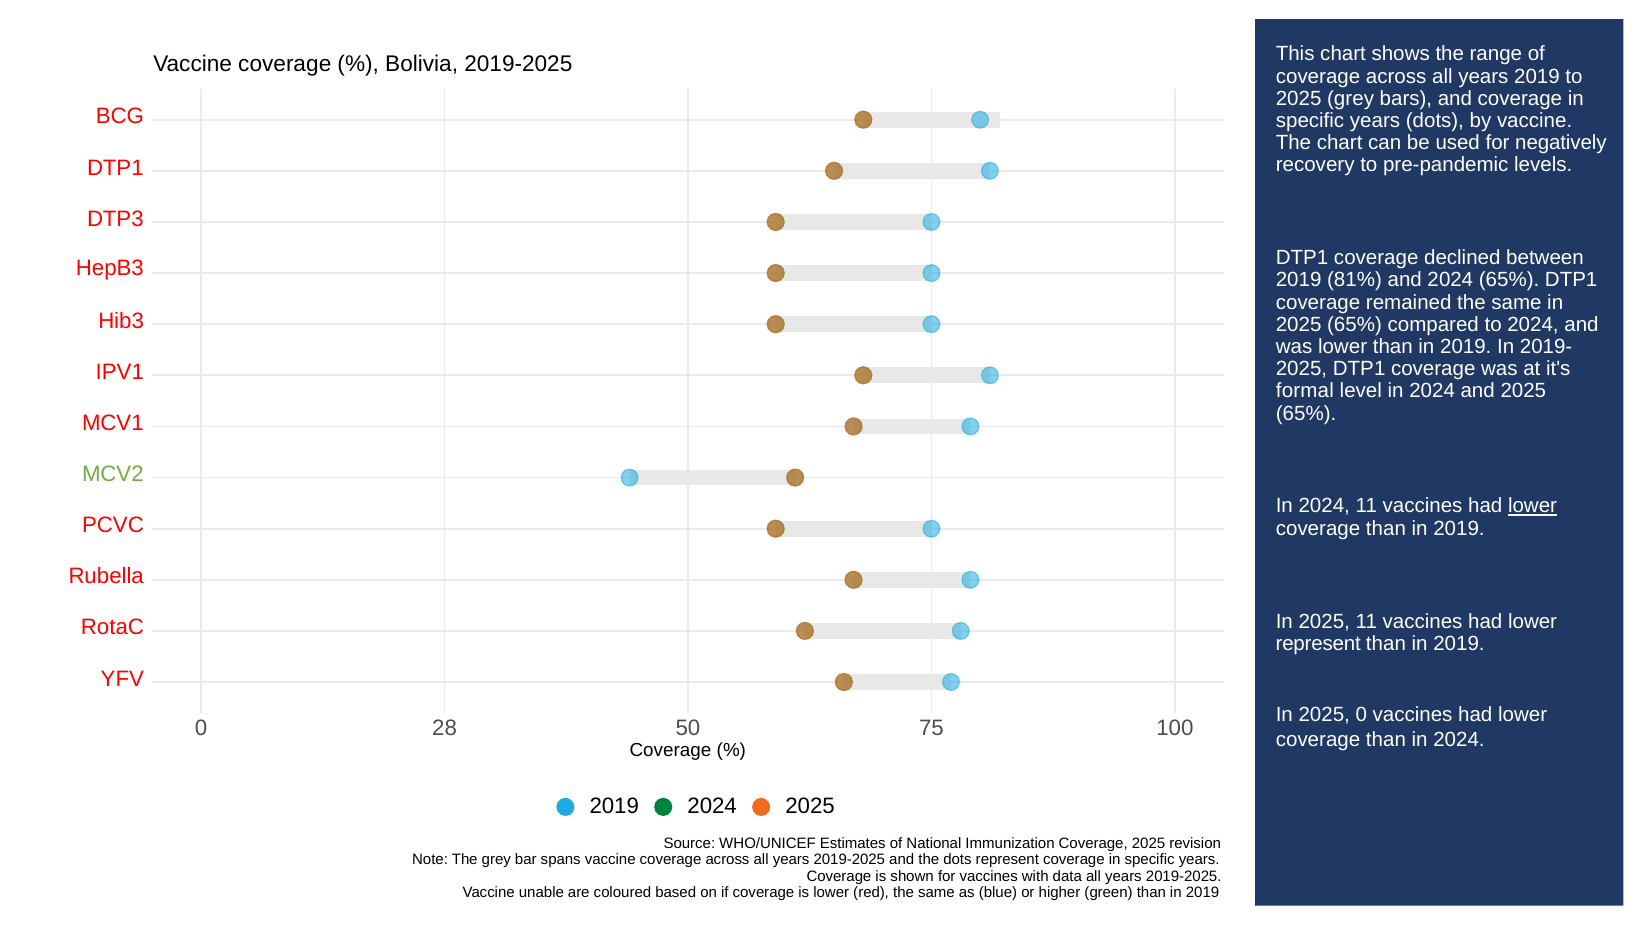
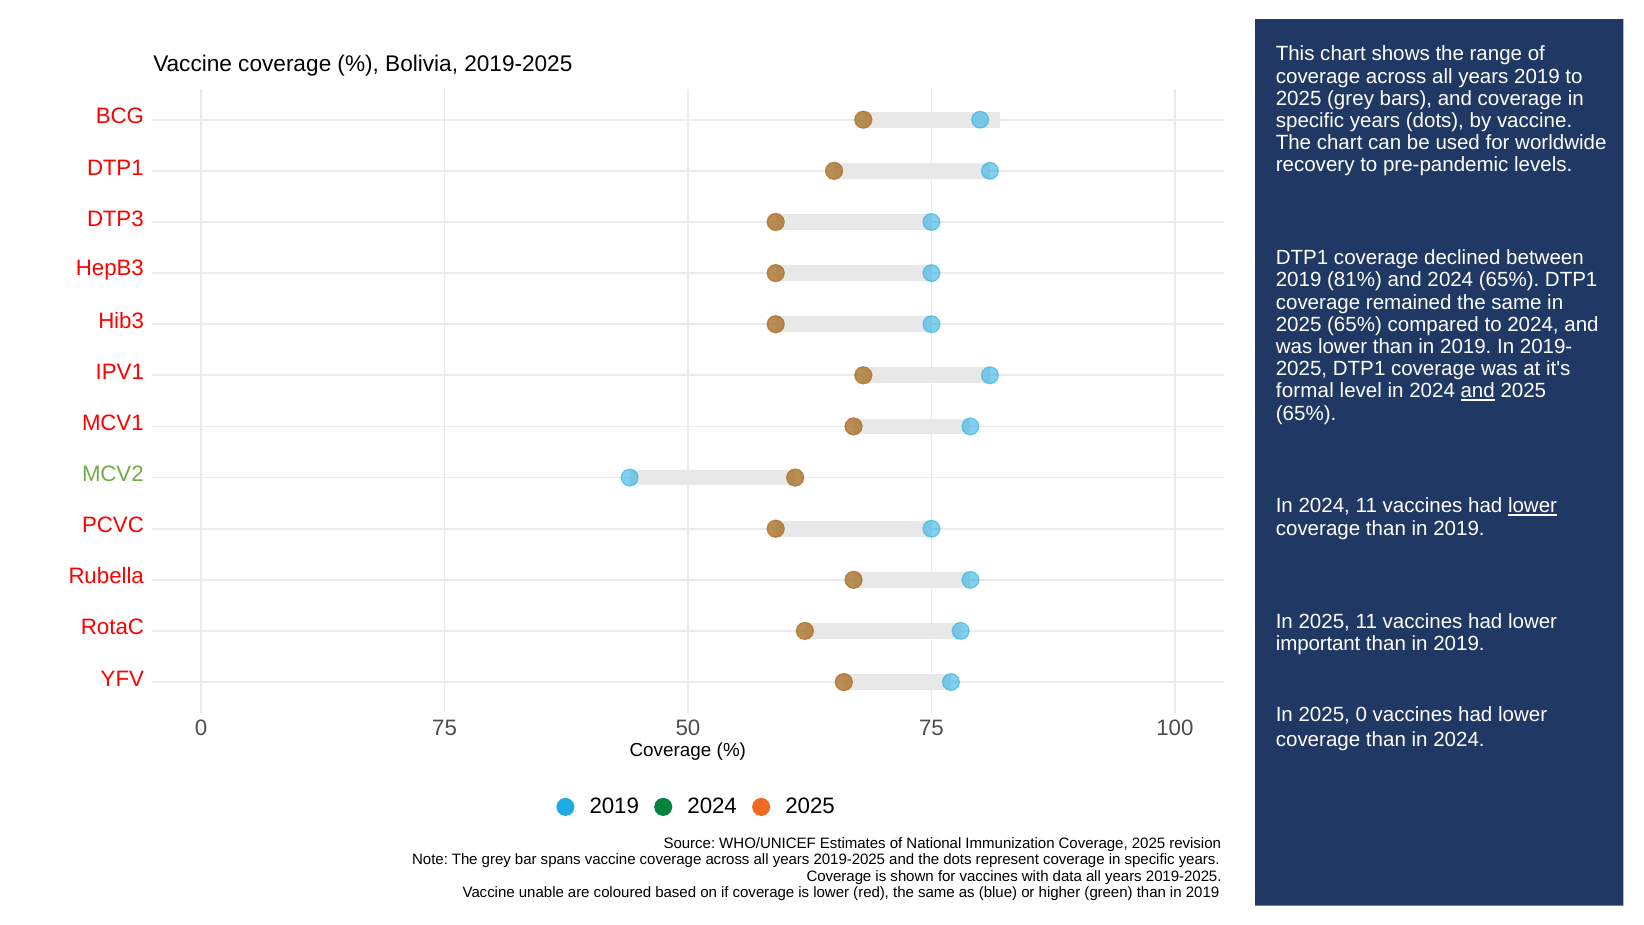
negatively: negatively -> worldwide
and at (1478, 391) underline: none -> present
represent at (1318, 643): represent -> important
0 28: 28 -> 75
